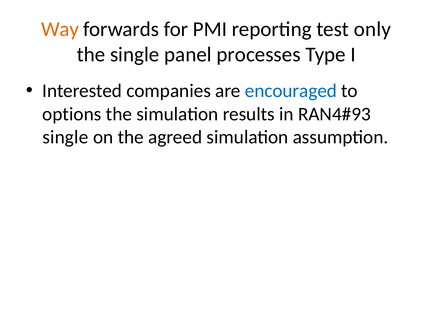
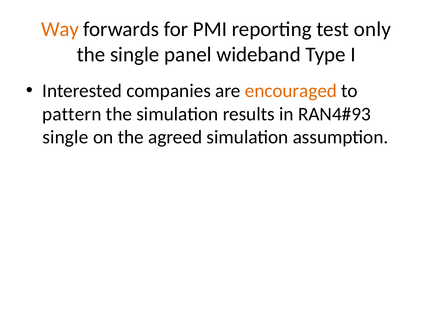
processes: processes -> wideband
encouraged colour: blue -> orange
options: options -> pattern
